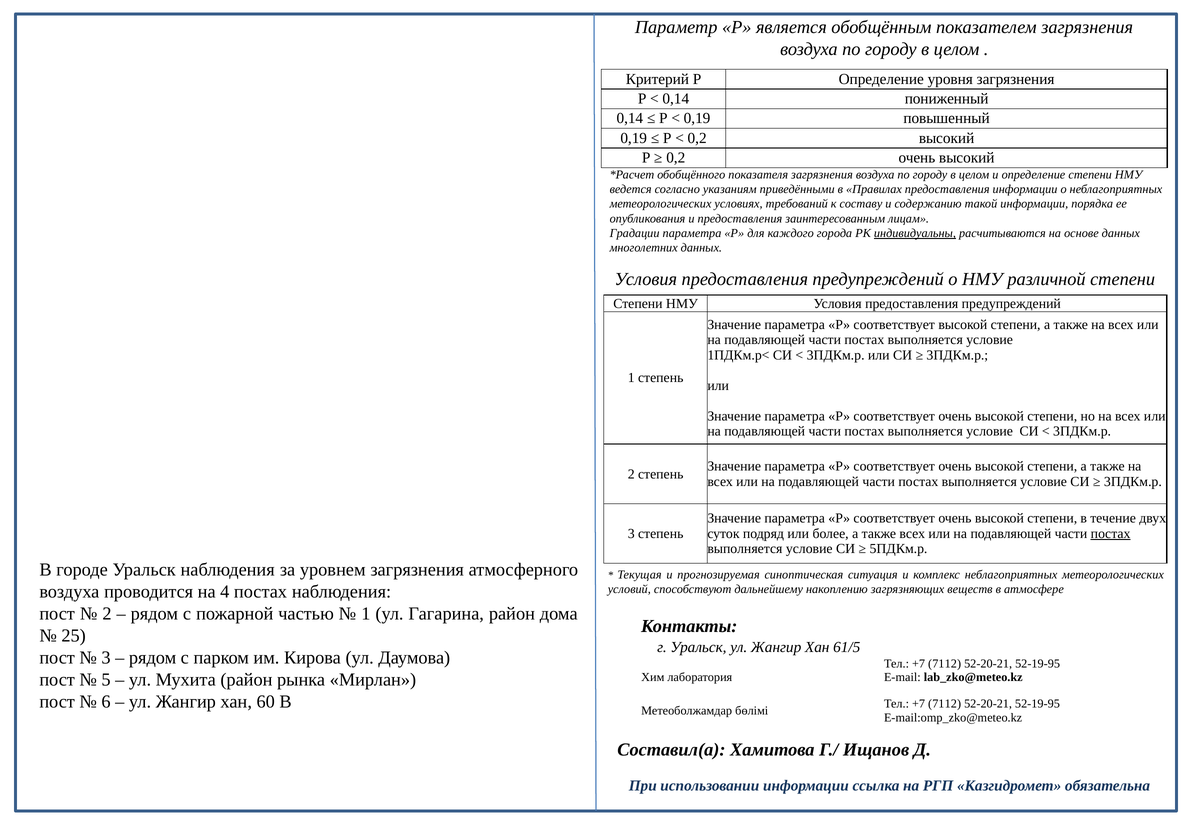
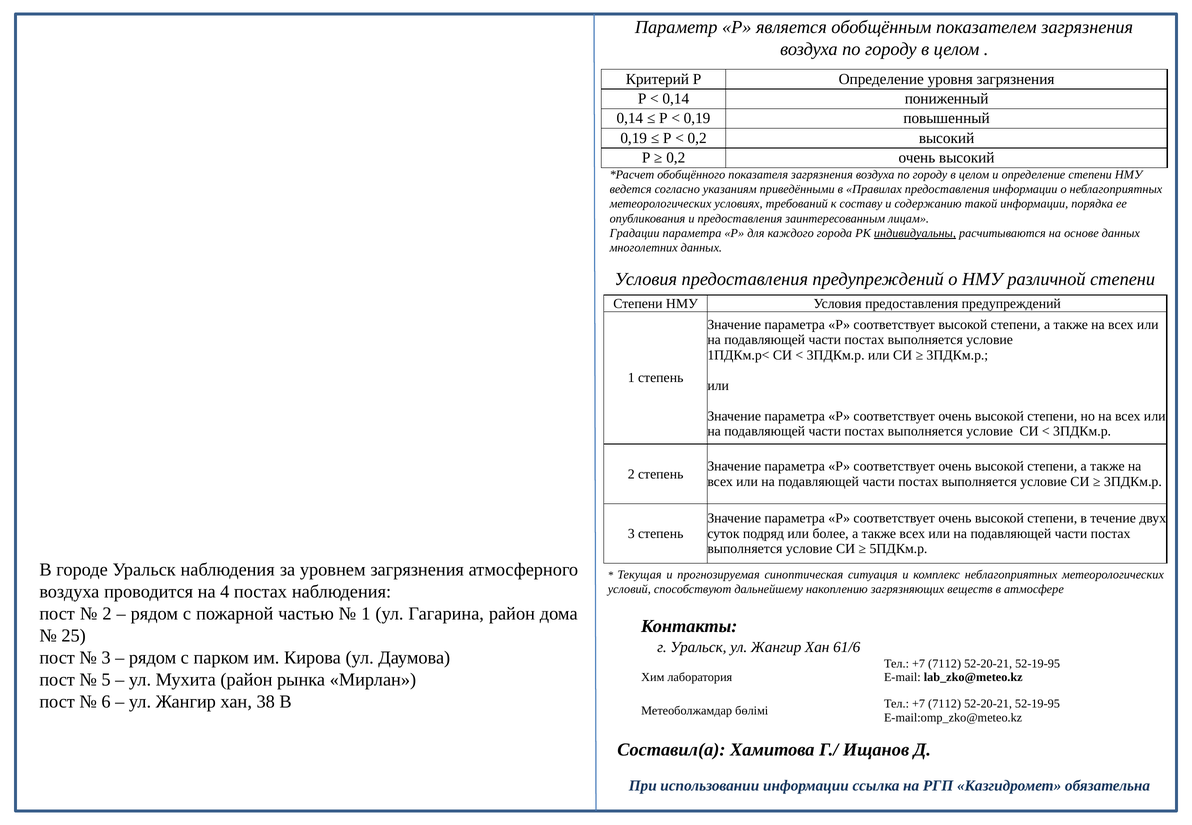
постах at (1111, 534) underline: present -> none
61/5: 61/5 -> 61/6
60: 60 -> 38
